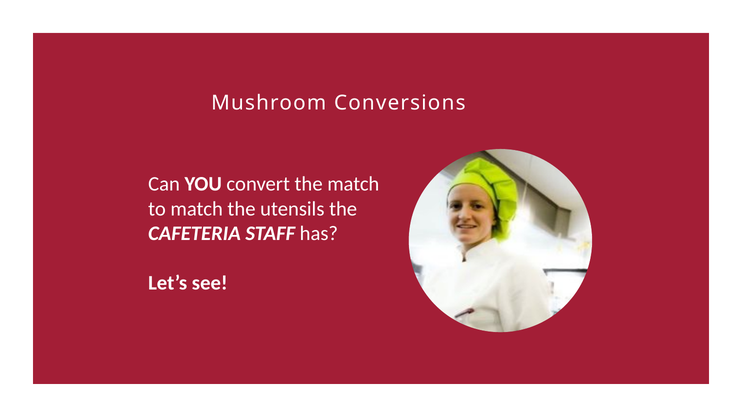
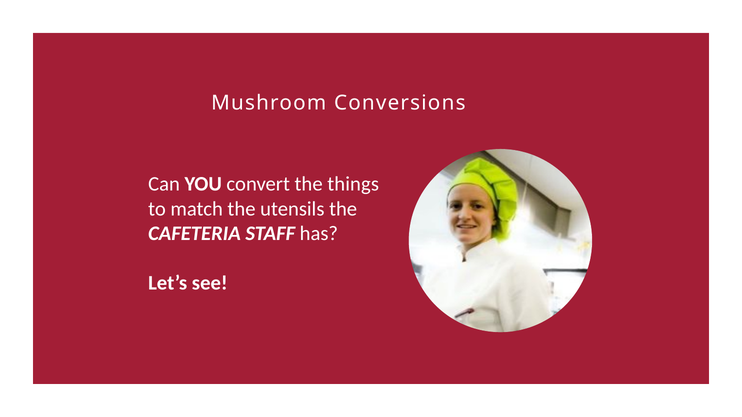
the match: match -> things
